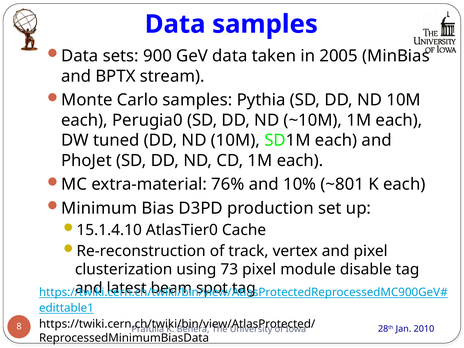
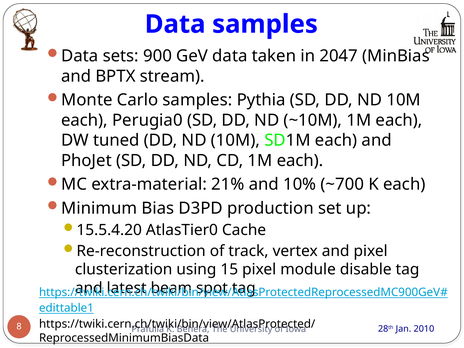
2005: 2005 -> 2047
76%: 76% -> 21%
~801: ~801 -> ~700
15.1.4.10: 15.1.4.10 -> 15.5.4.20
73: 73 -> 15
